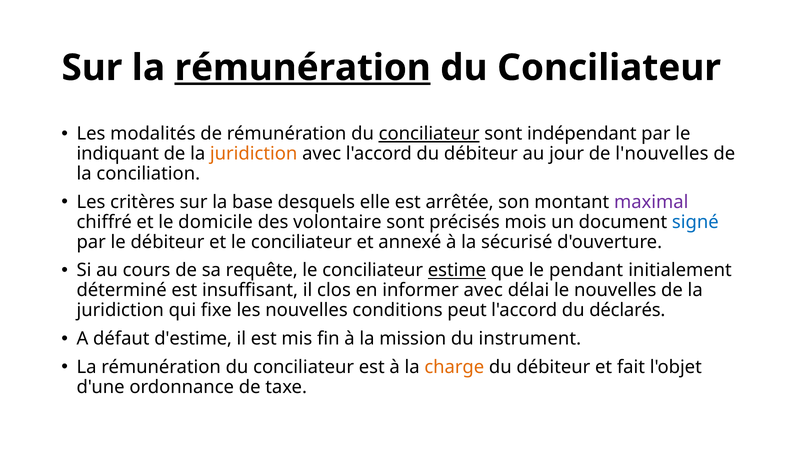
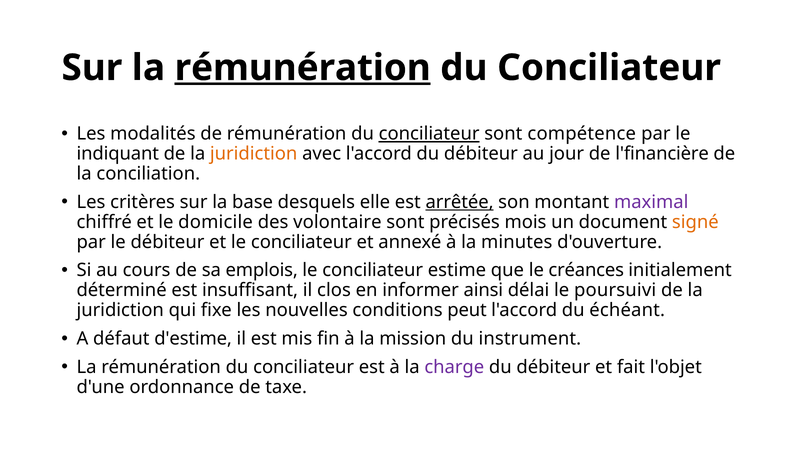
indépendant: indépendant -> compétence
l'nouvelles: l'nouvelles -> l'financière
arrêtée underline: none -> present
signé colour: blue -> orange
sécurisé: sécurisé -> minutes
requête: requête -> emplois
estime underline: present -> none
pendant: pendant -> créances
informer avec: avec -> ainsi
le nouvelles: nouvelles -> poursuivi
déclarés: déclarés -> échéant
charge colour: orange -> purple
